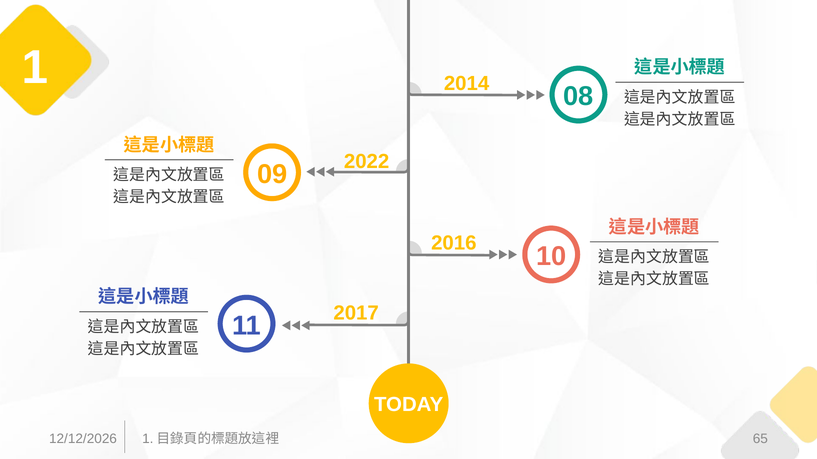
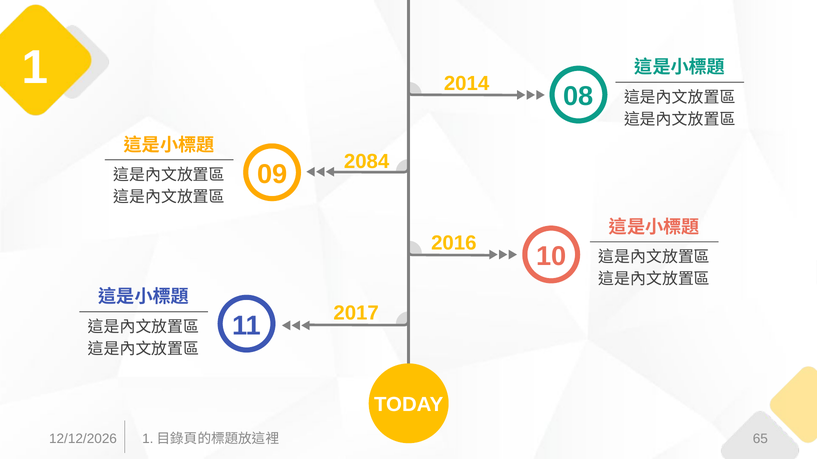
2022: 2022 -> 2084
